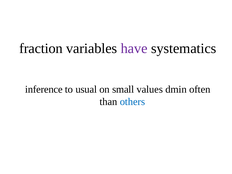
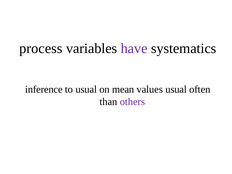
fraction: fraction -> process
small: small -> mean
values dmin: dmin -> usual
others colour: blue -> purple
